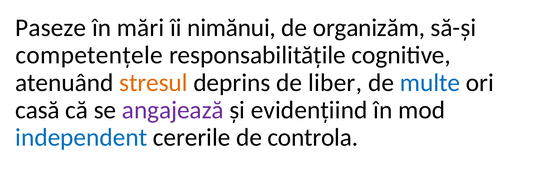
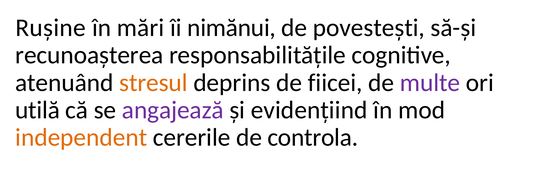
Paseze: Paseze -> Rușine
organizăm: organizăm -> povestești
competențele: competențele -> recunoașterea
liber: liber -> fiicei
multe colour: blue -> purple
casă: casă -> utilă
independent colour: blue -> orange
